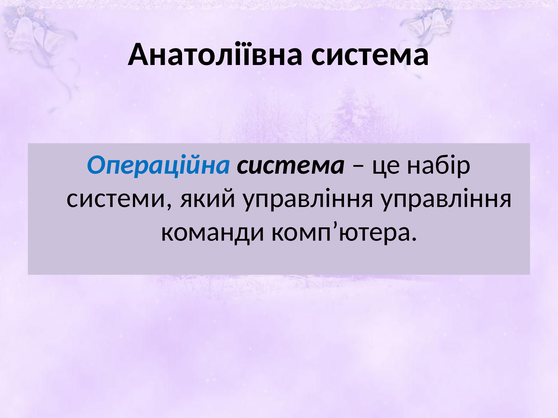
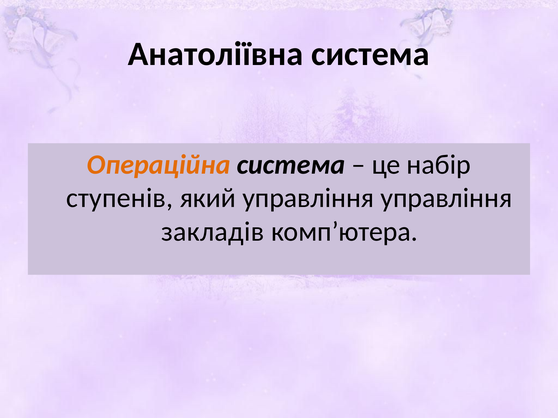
Операційна colour: blue -> orange
системи: системи -> ступенів
команди: команди -> закладів
